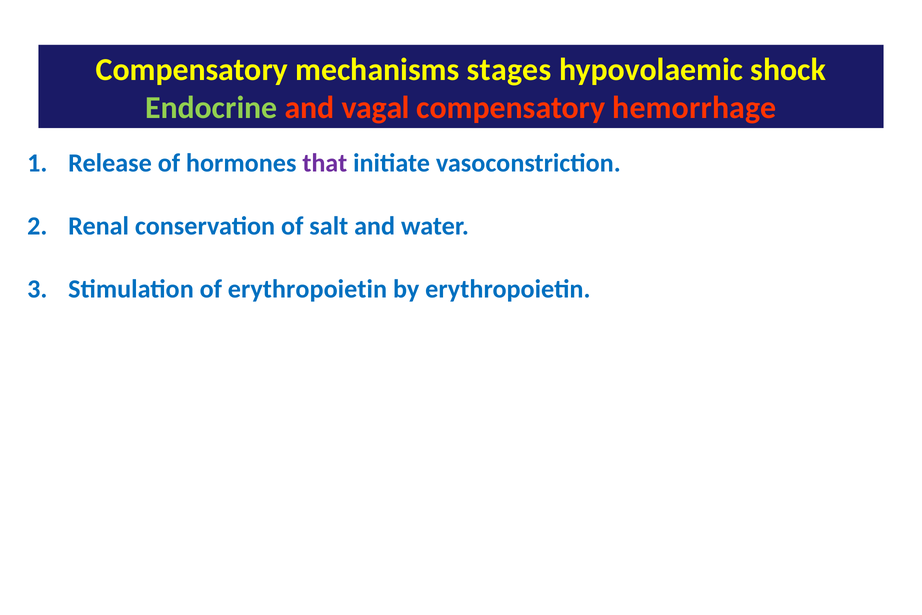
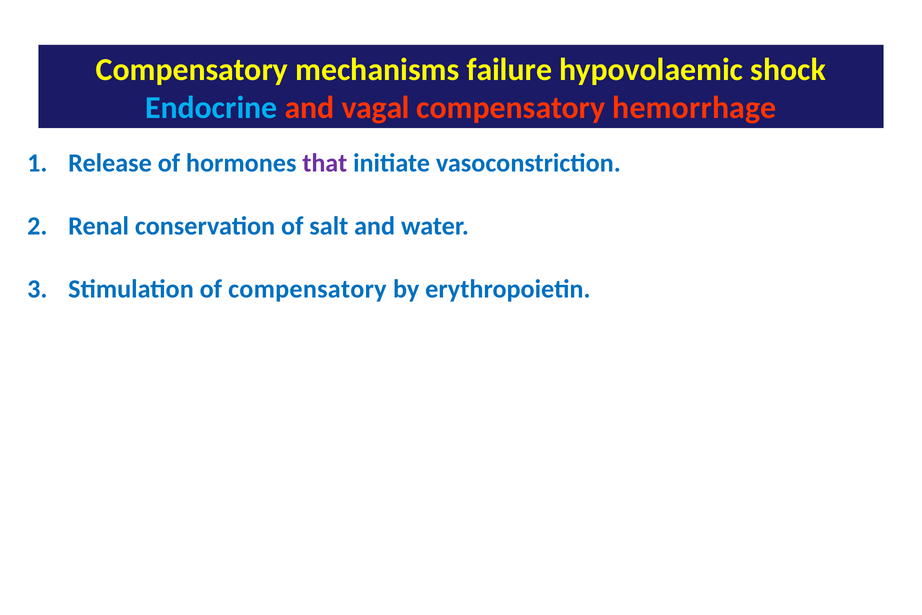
stages: stages -> failure
Endocrine colour: light green -> light blue
of erythropoietin: erythropoietin -> compensatory
